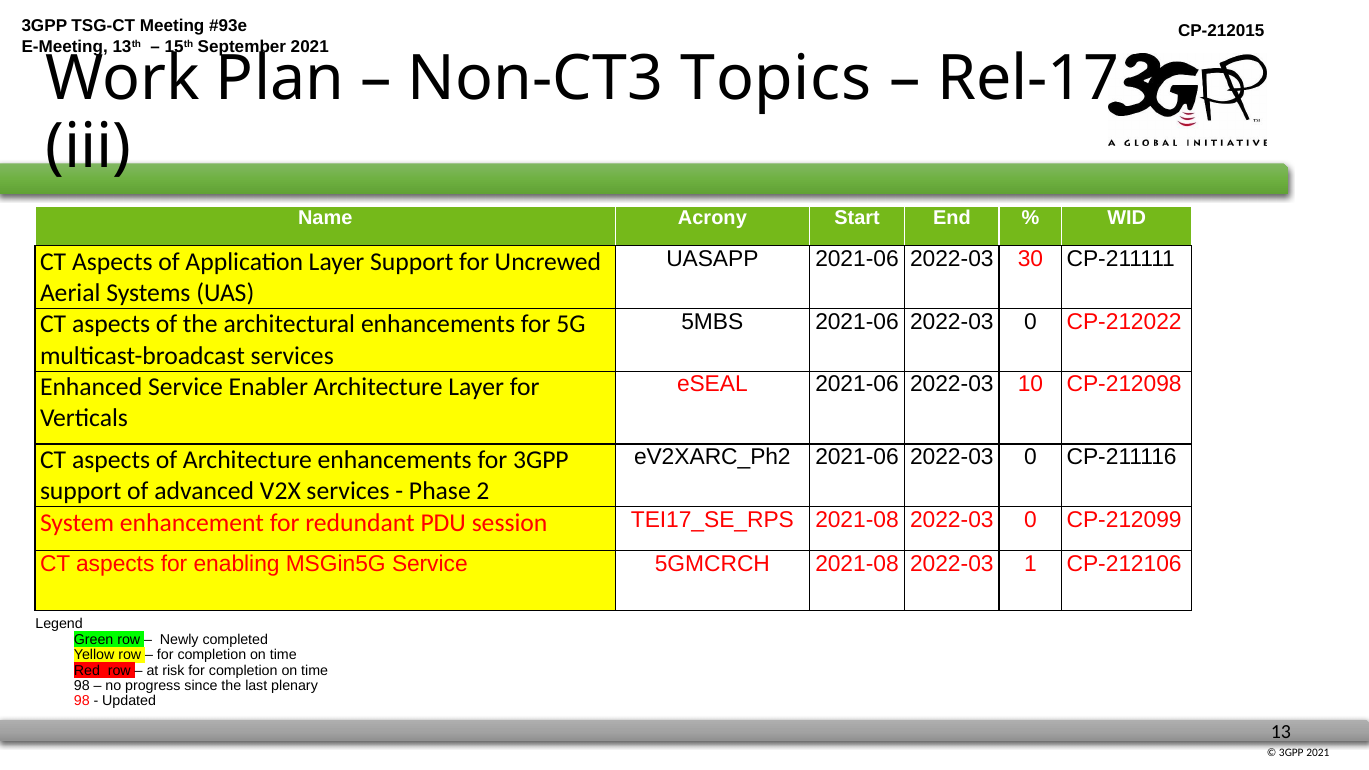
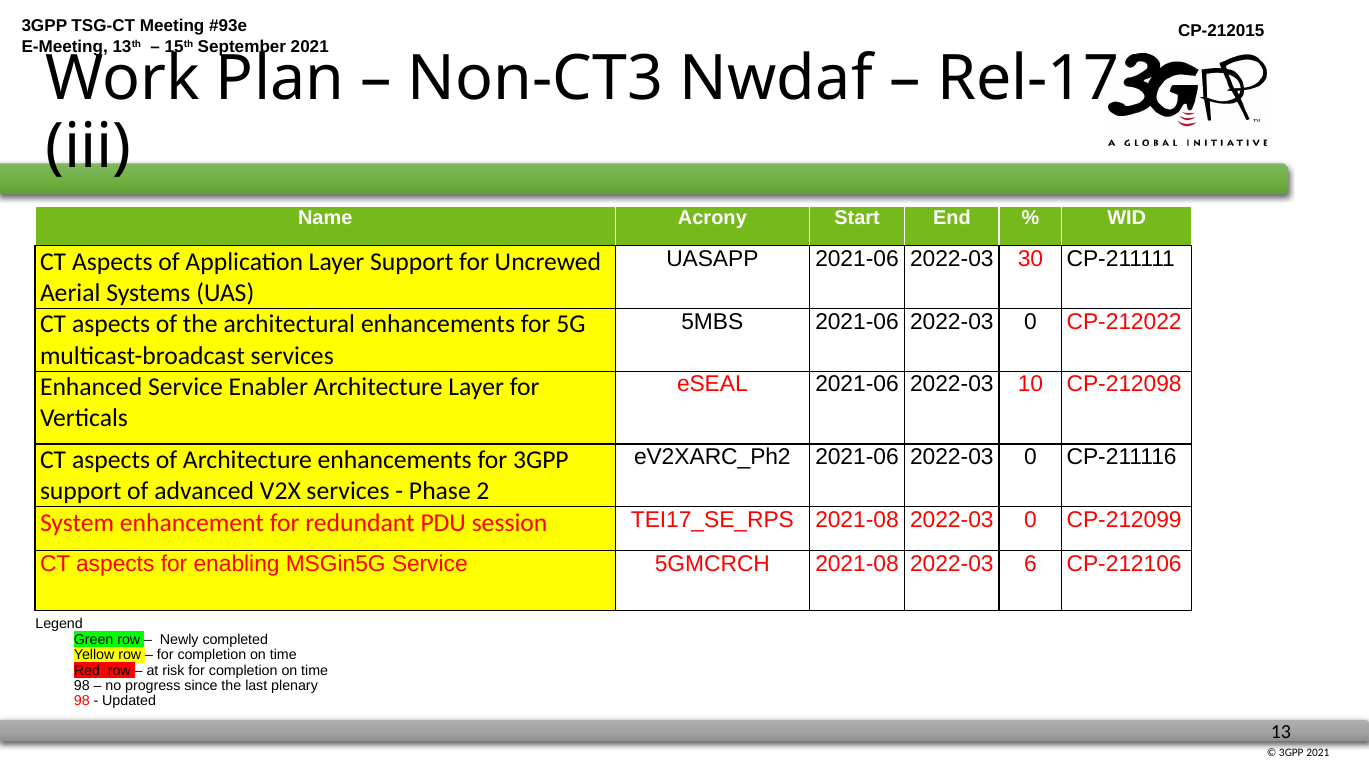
Topics: Topics -> Nwdaf
1: 1 -> 6
